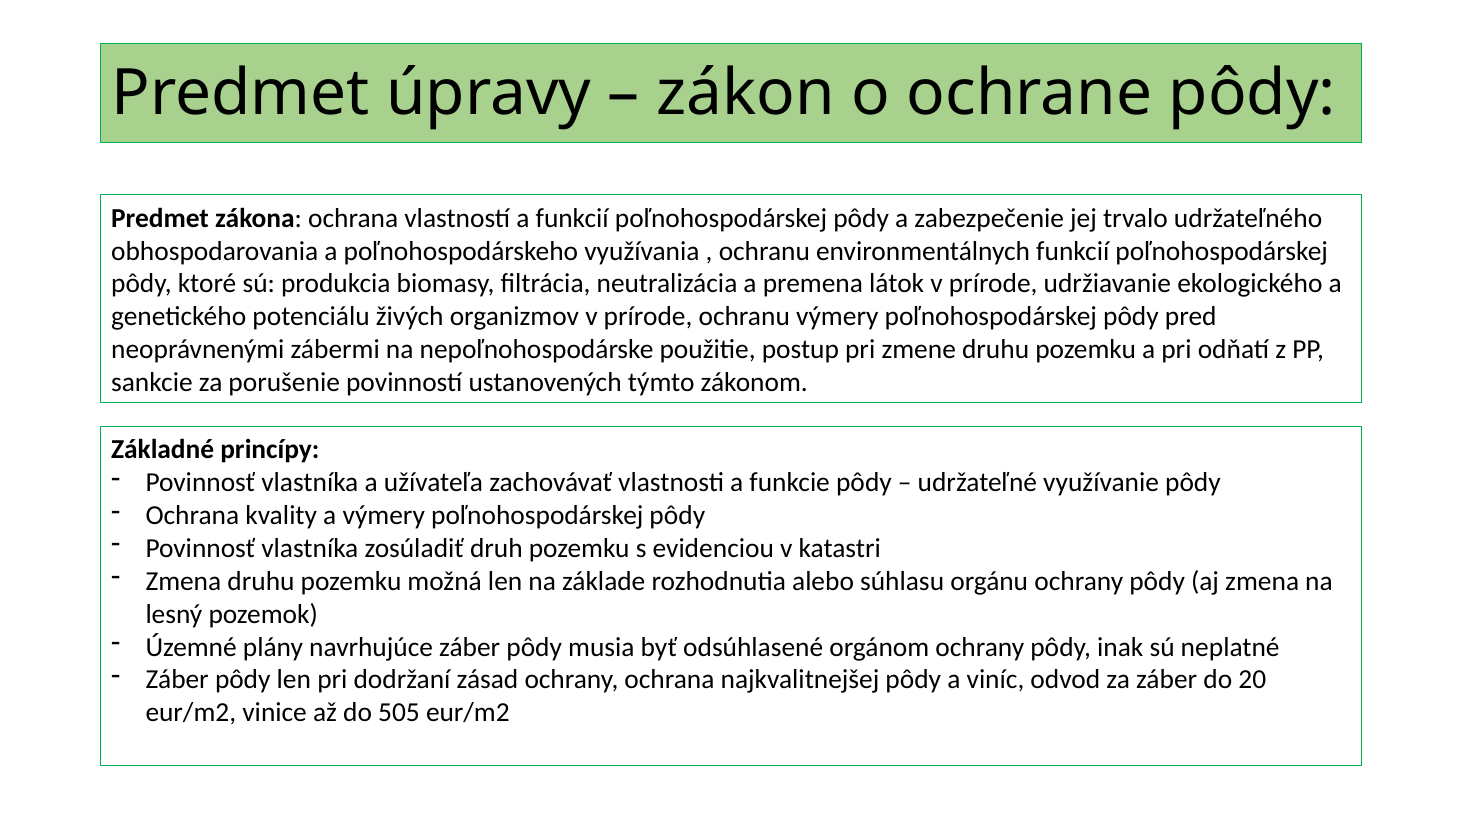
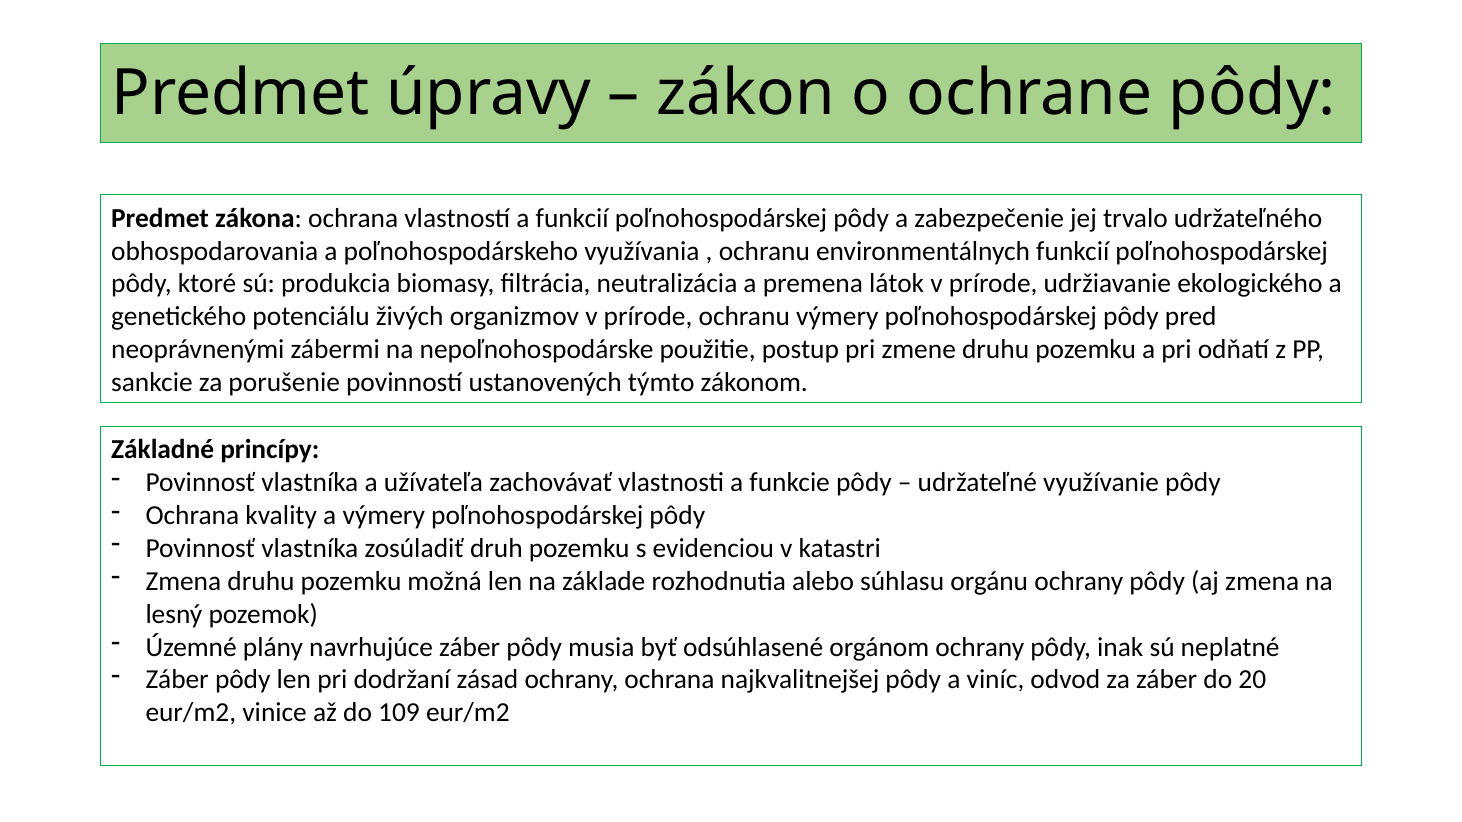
505: 505 -> 109
